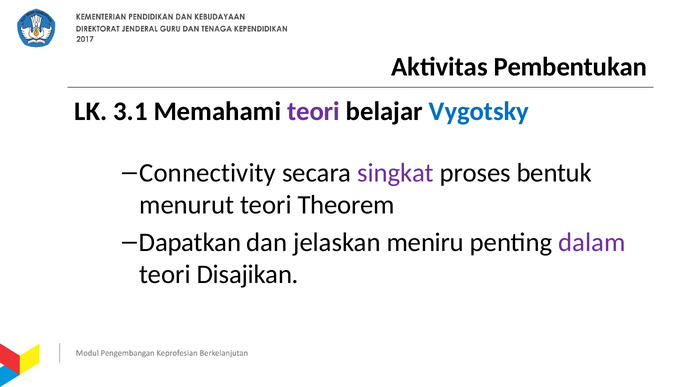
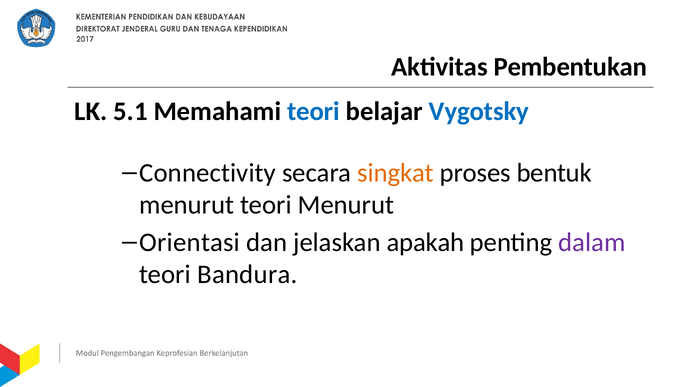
3.1: 3.1 -> 5.1
teori at (314, 112) colour: purple -> blue
singkat colour: purple -> orange
teori Theorem: Theorem -> Menurut
Dapatkan: Dapatkan -> Orientasi
meniru: meniru -> apakah
Disajikan: Disajikan -> Bandura
